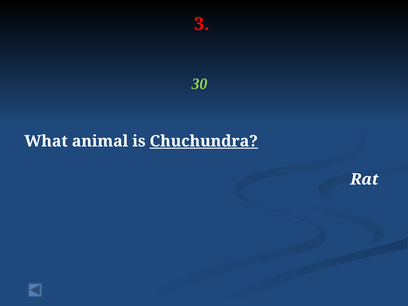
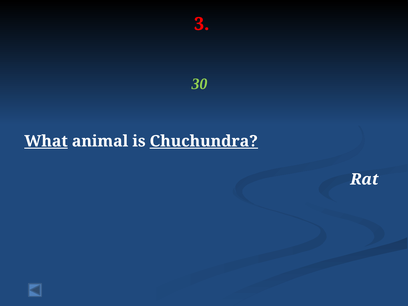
What underline: none -> present
